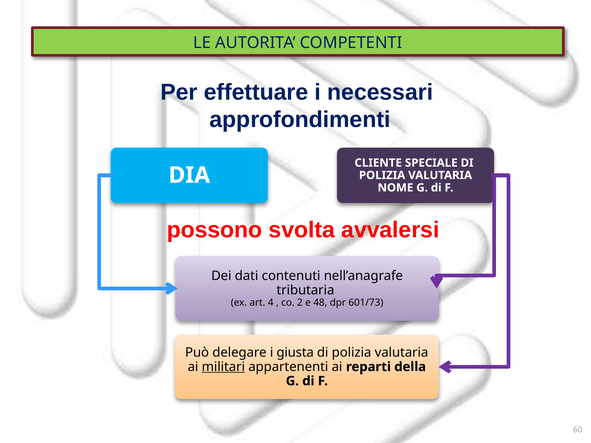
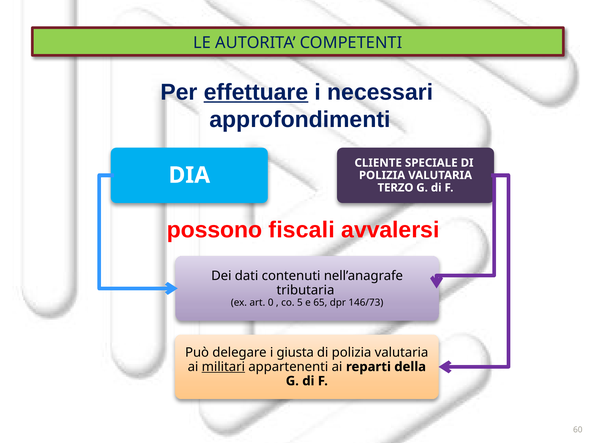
effettuare underline: none -> present
NOME: NOME -> TERZO
svolta: svolta -> fiscali
4: 4 -> 0
2: 2 -> 5
48: 48 -> 65
601/73: 601/73 -> 146/73
